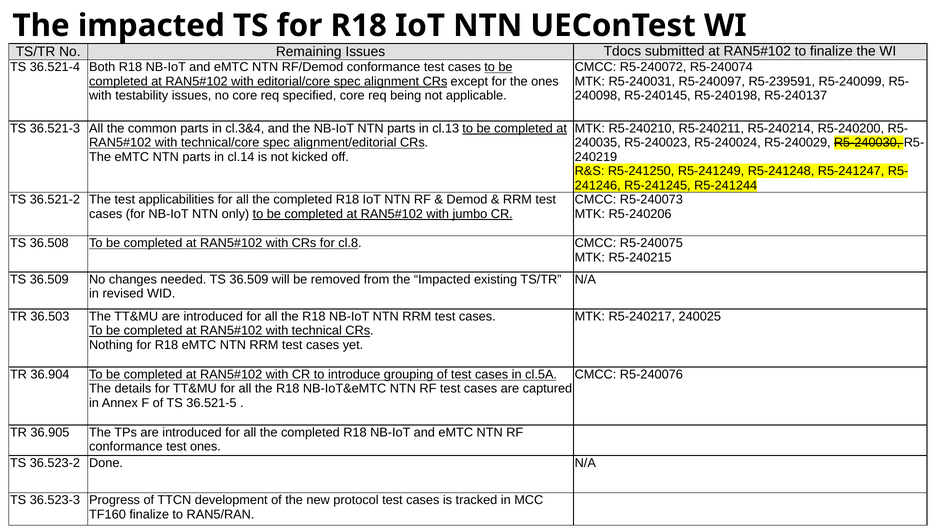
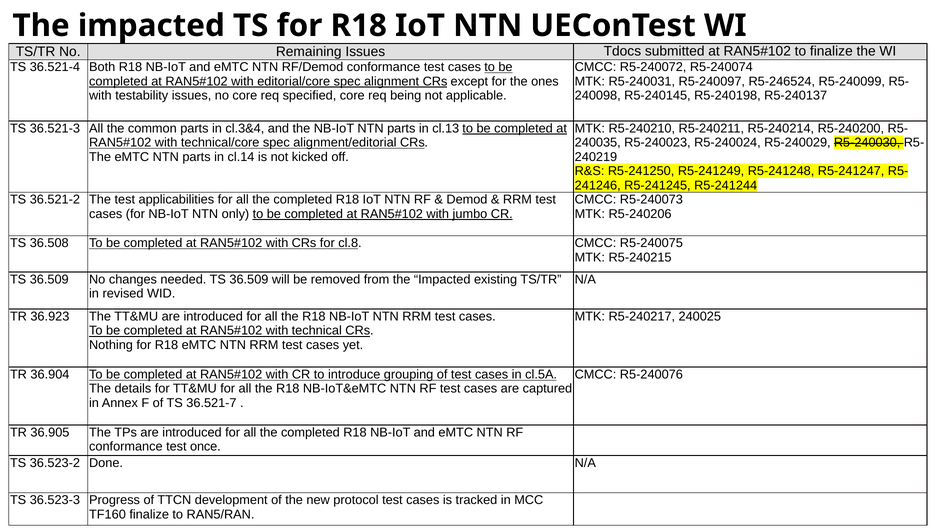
R5-239591: R5-239591 -> R5-246524
36.503: 36.503 -> 36.923
36.521-5: 36.521-5 -> 36.521-7
test ones: ones -> once
